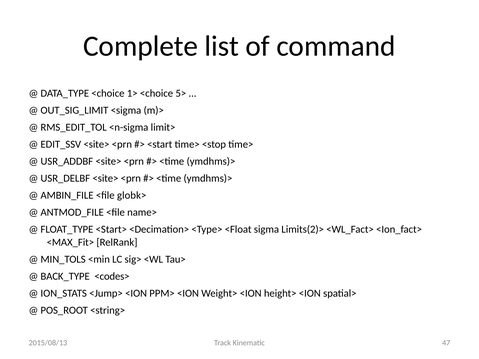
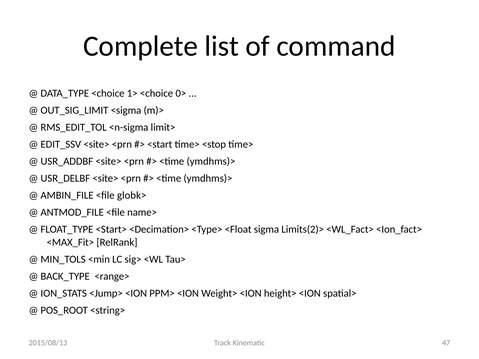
5>: 5> -> 0>
<codes>: <codes> -> <range>
